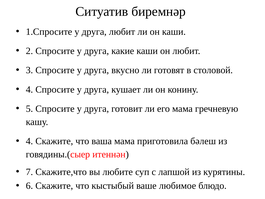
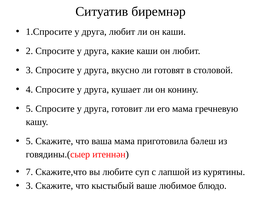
4 at (29, 141): 4 -> 5
6 at (29, 186): 6 -> 3
